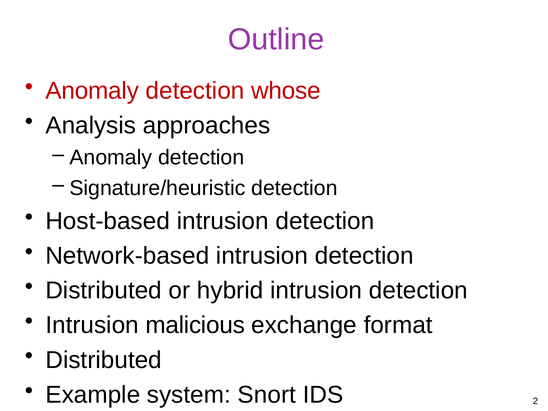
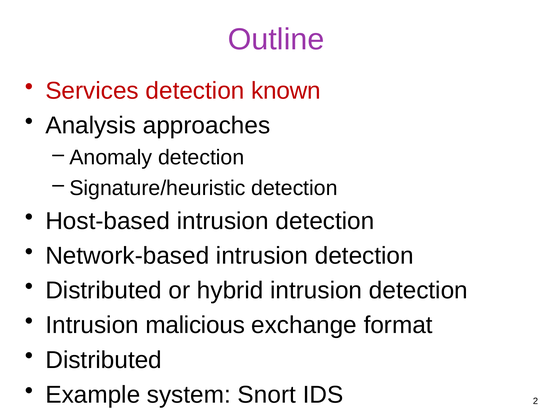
Anomaly at (92, 91): Anomaly -> Services
whose: whose -> known
